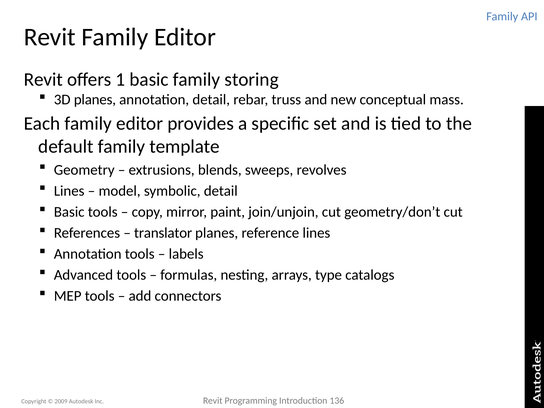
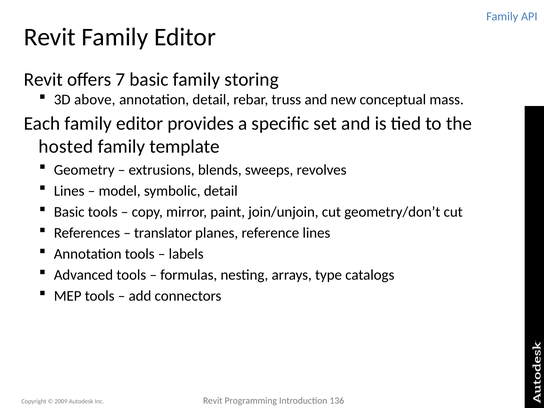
1: 1 -> 7
3D planes: planes -> above
default: default -> hosted
